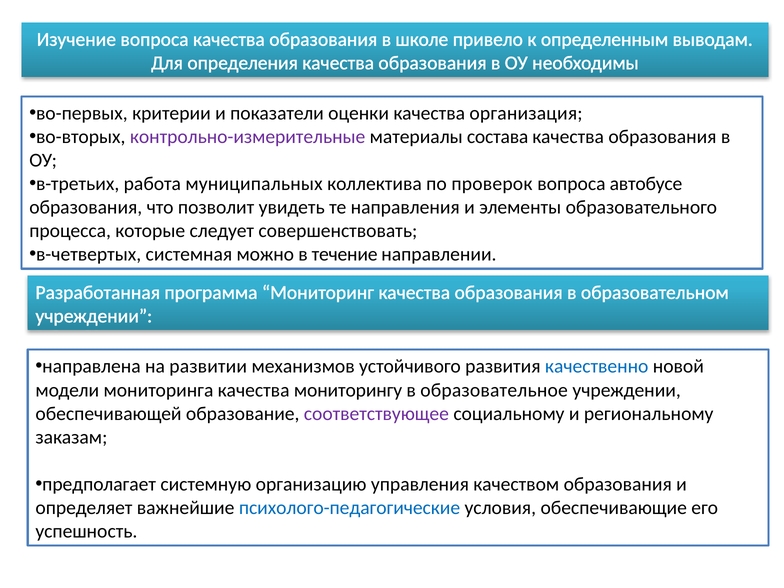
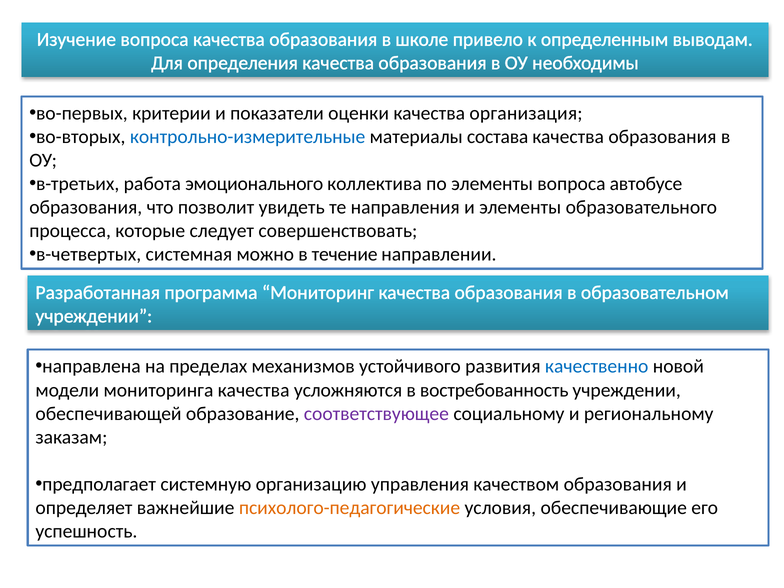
контрольно-измерительные colour: purple -> blue
муниципальных: муниципальных -> эмоционального
по проверок: проверок -> элементы
развитии: развитии -> пределах
мониторингу: мониторингу -> усложняются
образовательное: образовательное -> востребованность
психолого-педагогические colour: blue -> orange
